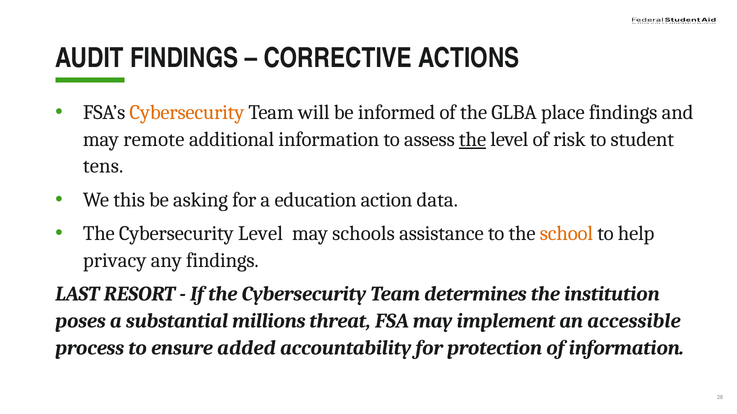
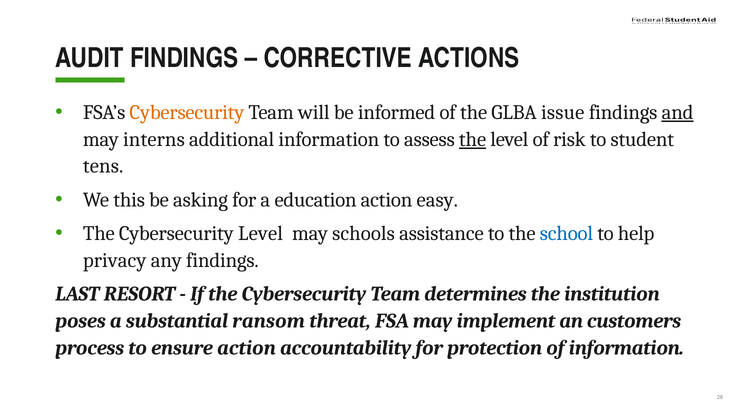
place: place -> issue
and underline: none -> present
remote: remote -> interns
data: data -> easy
school colour: orange -> blue
millions: millions -> ransom
accessible: accessible -> customers
ensure added: added -> action
